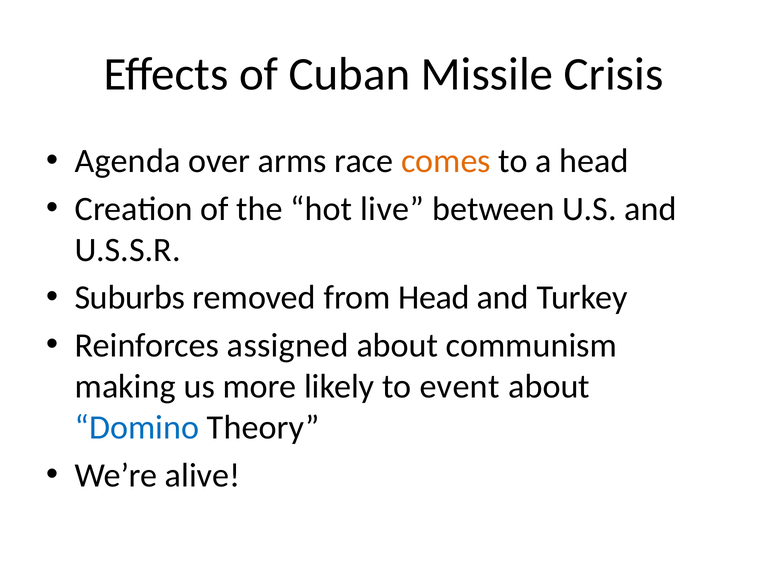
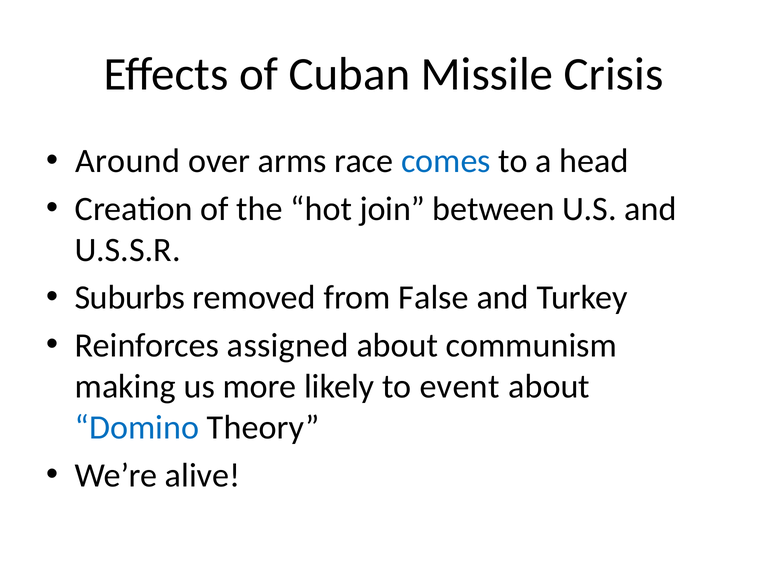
Agenda: Agenda -> Around
comes colour: orange -> blue
live: live -> join
from Head: Head -> False
